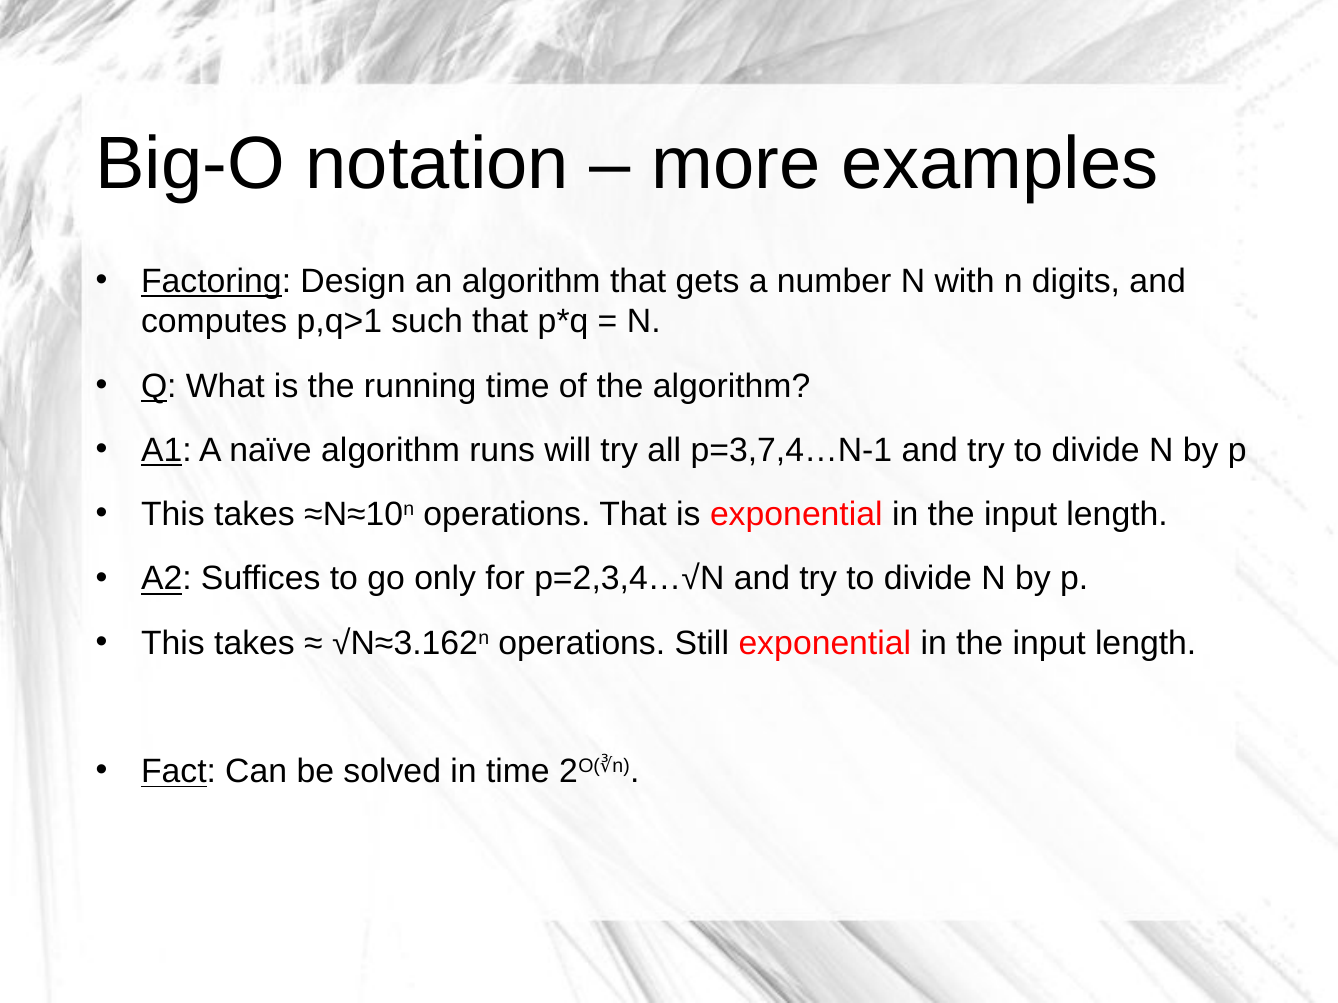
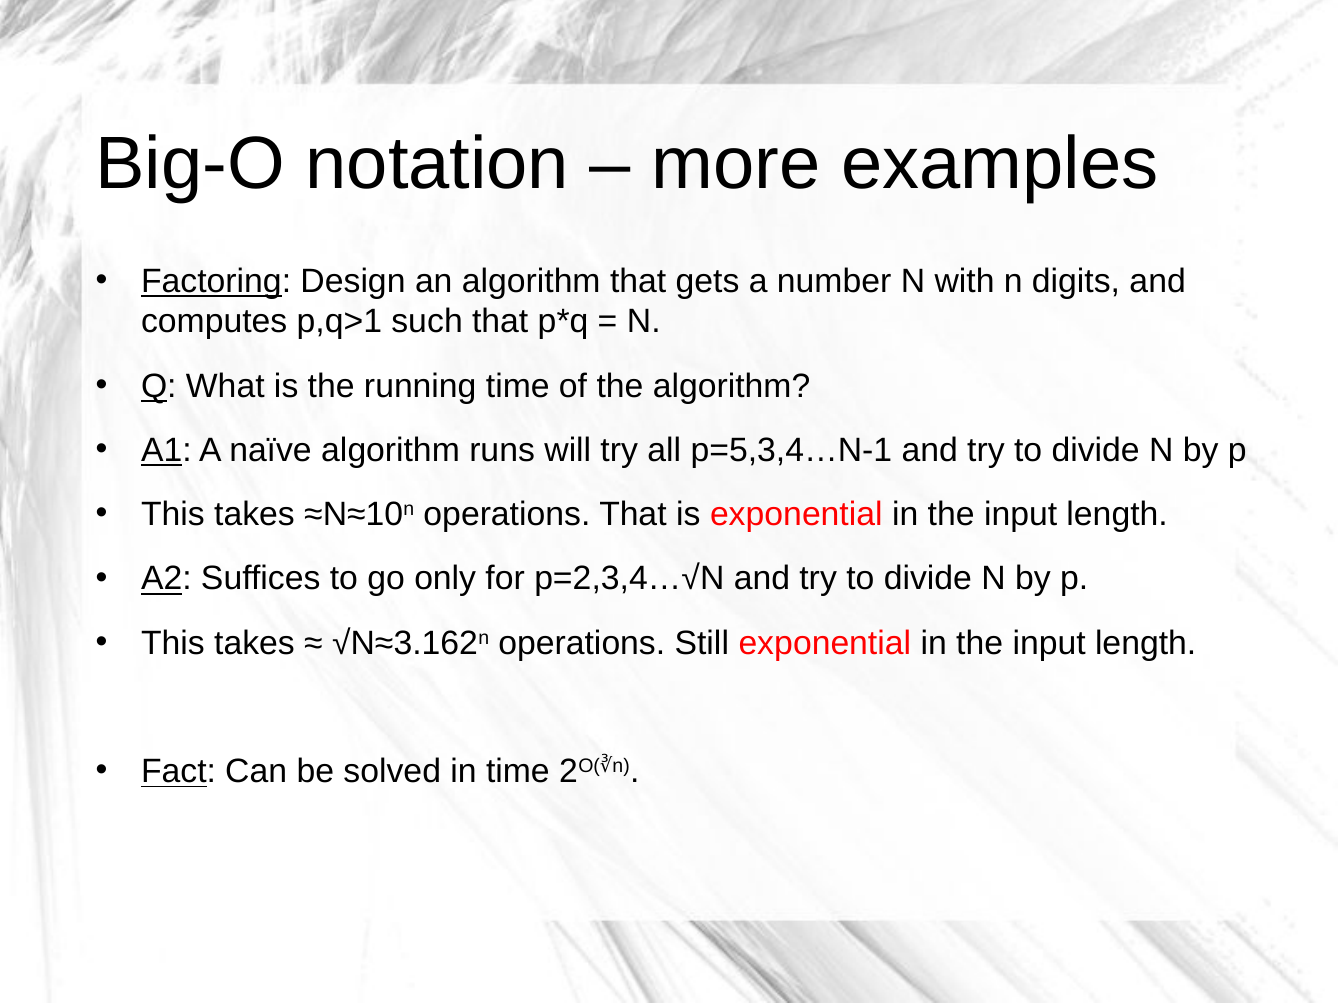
p=3,7,4…N-1: p=3,7,4…N-1 -> p=5,3,4…N-1
